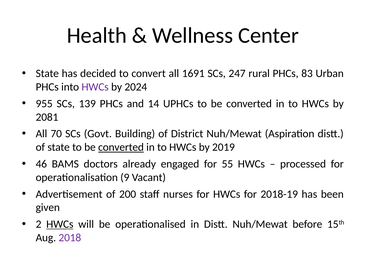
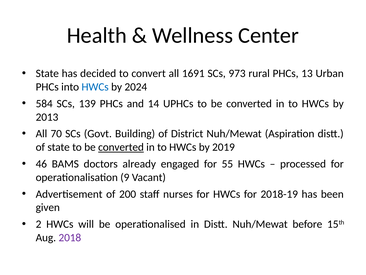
247: 247 -> 973
83: 83 -> 13
HWCs at (95, 87) colour: purple -> blue
955: 955 -> 584
2081: 2081 -> 2013
HWCs at (60, 224) underline: present -> none
